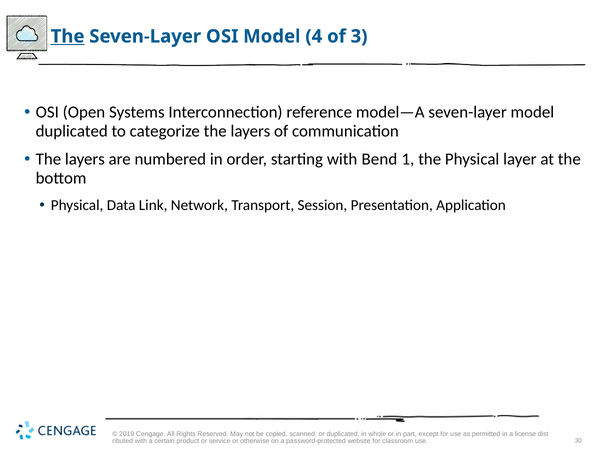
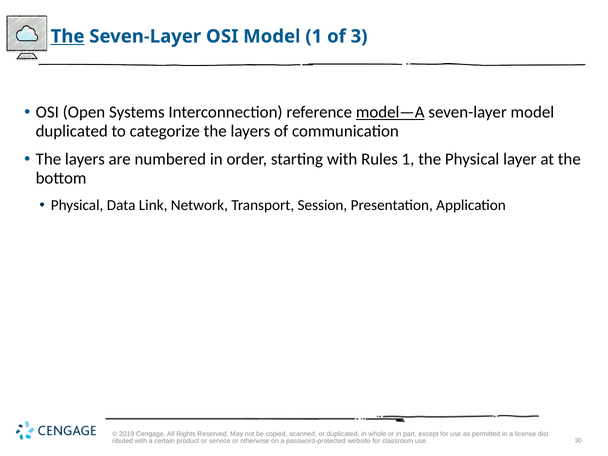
Model 4: 4 -> 1
model—A underline: none -> present
Bend: Bend -> Rules
